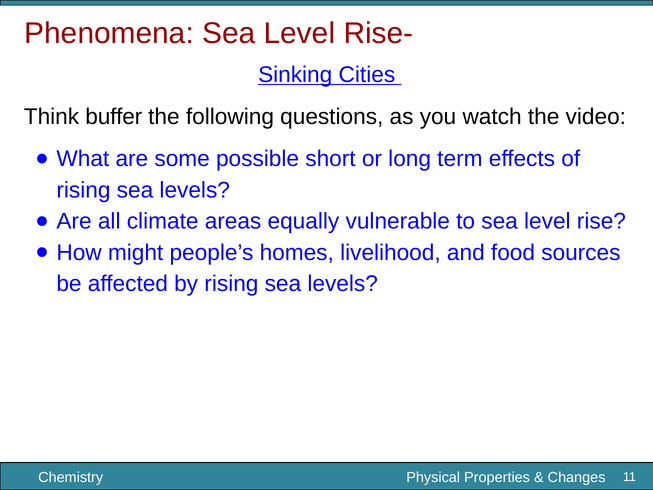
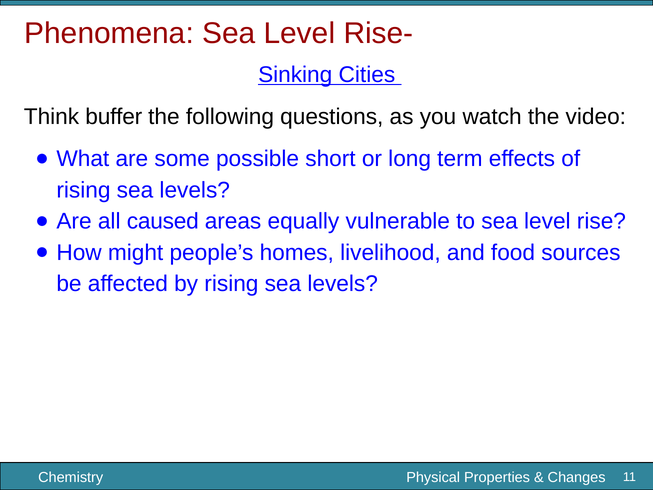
climate: climate -> caused
